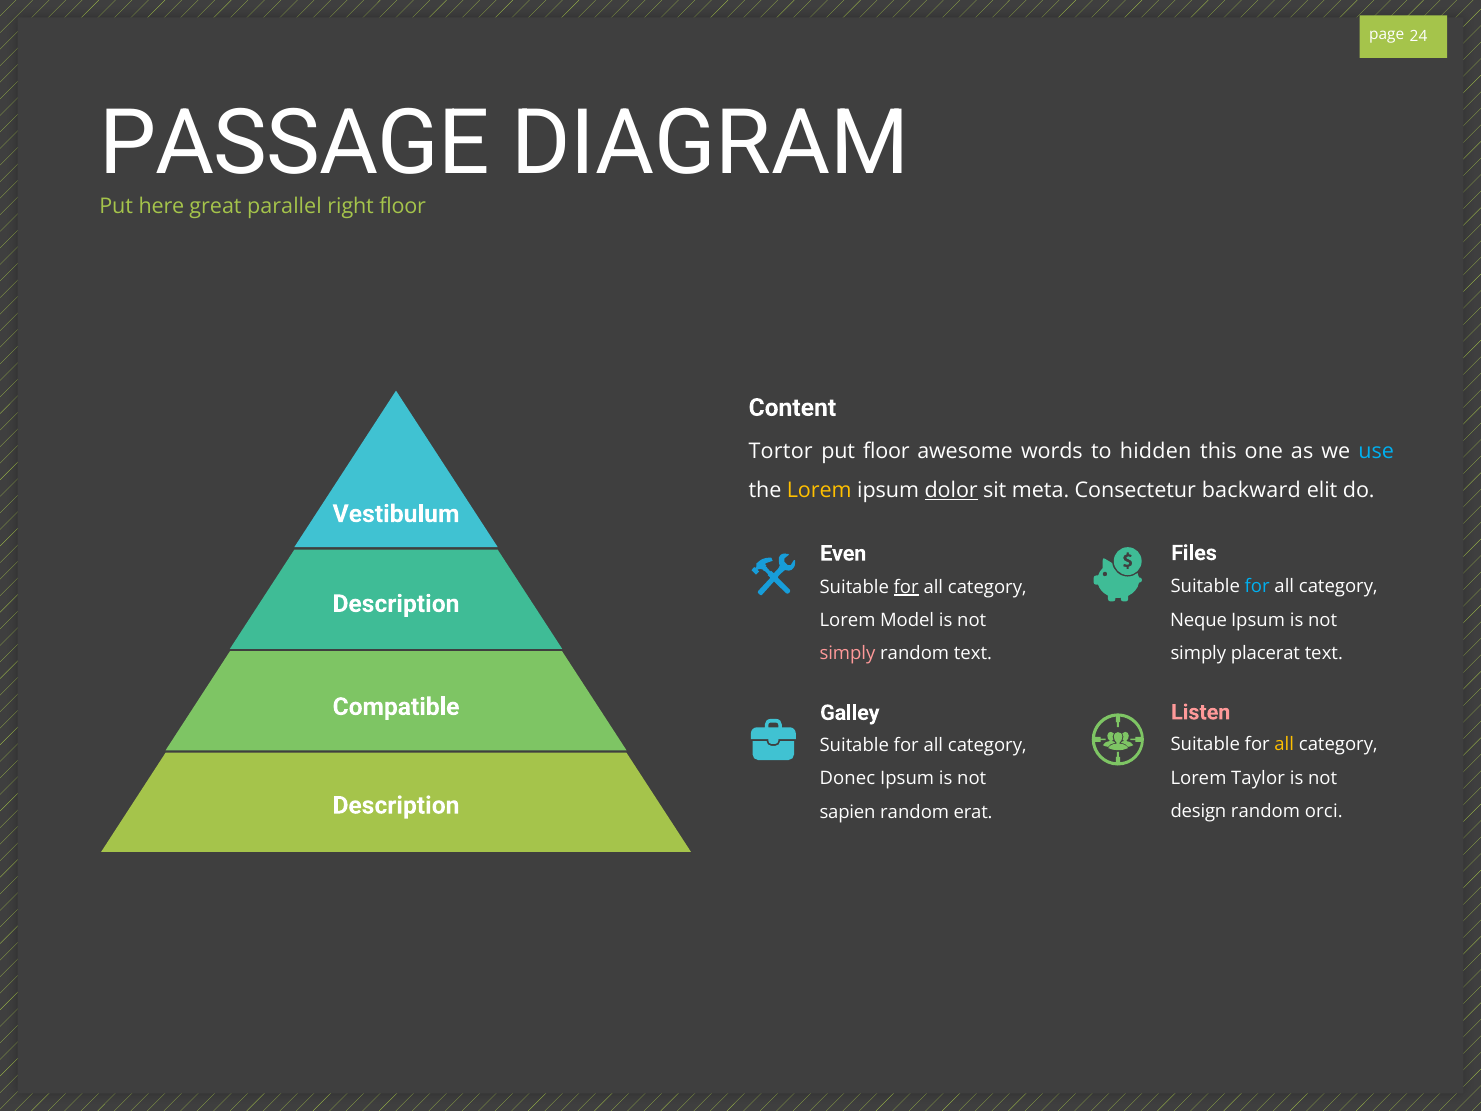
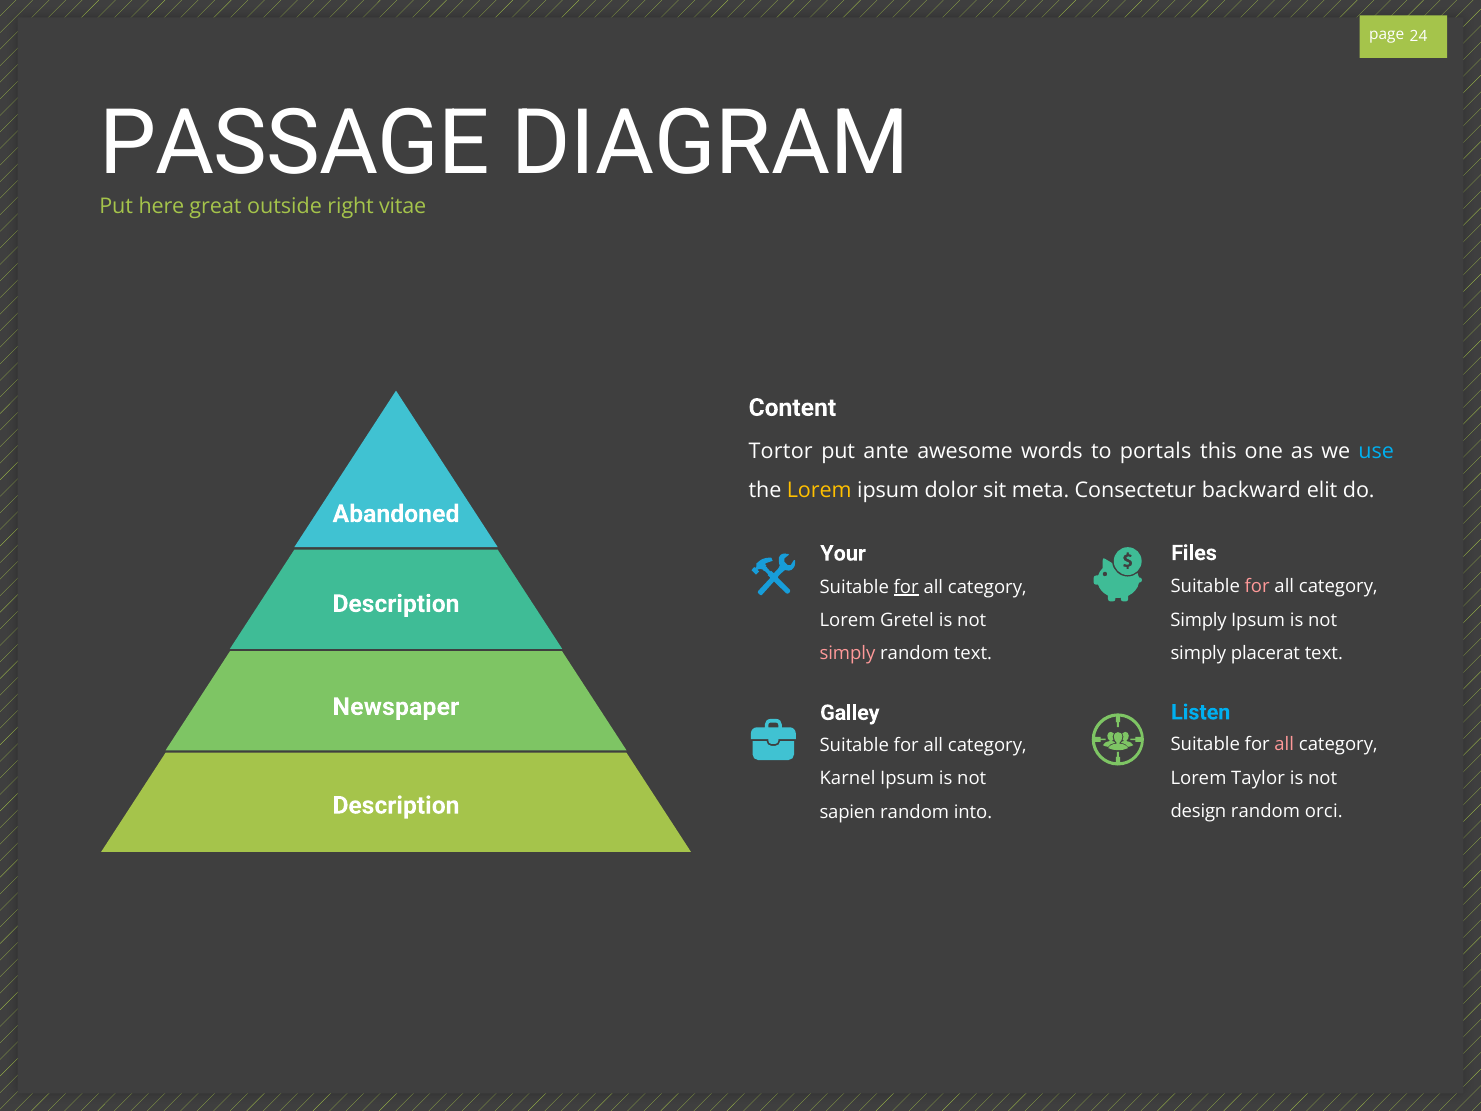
parallel: parallel -> outside
right floor: floor -> vitae
put floor: floor -> ante
hidden: hidden -> portals
dolor underline: present -> none
Vestibulum: Vestibulum -> Abandoned
Even: Even -> Your
for at (1257, 586) colour: light blue -> pink
Neque at (1199, 620): Neque -> Simply
Model: Model -> Gretel
Compatible: Compatible -> Newspaper
Listen colour: pink -> light blue
all at (1284, 744) colour: yellow -> pink
Donec: Donec -> Karnel
erat: erat -> into
